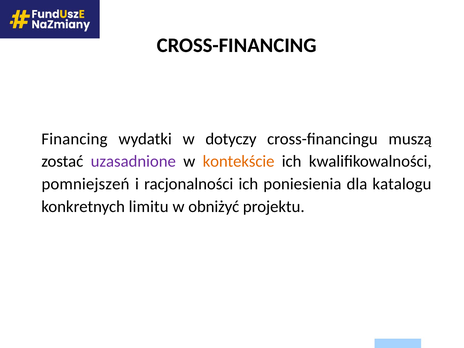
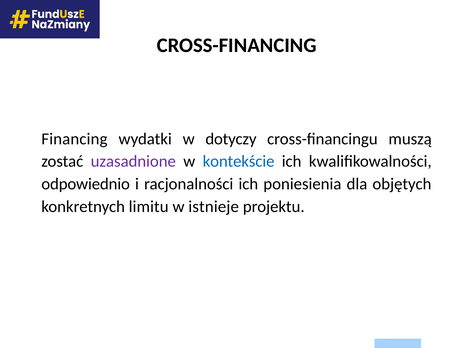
kontekście colour: orange -> blue
pomniejszeń: pomniejszeń -> odpowiednio
katalogu: katalogu -> objętych
obniżyć: obniżyć -> istnieje
